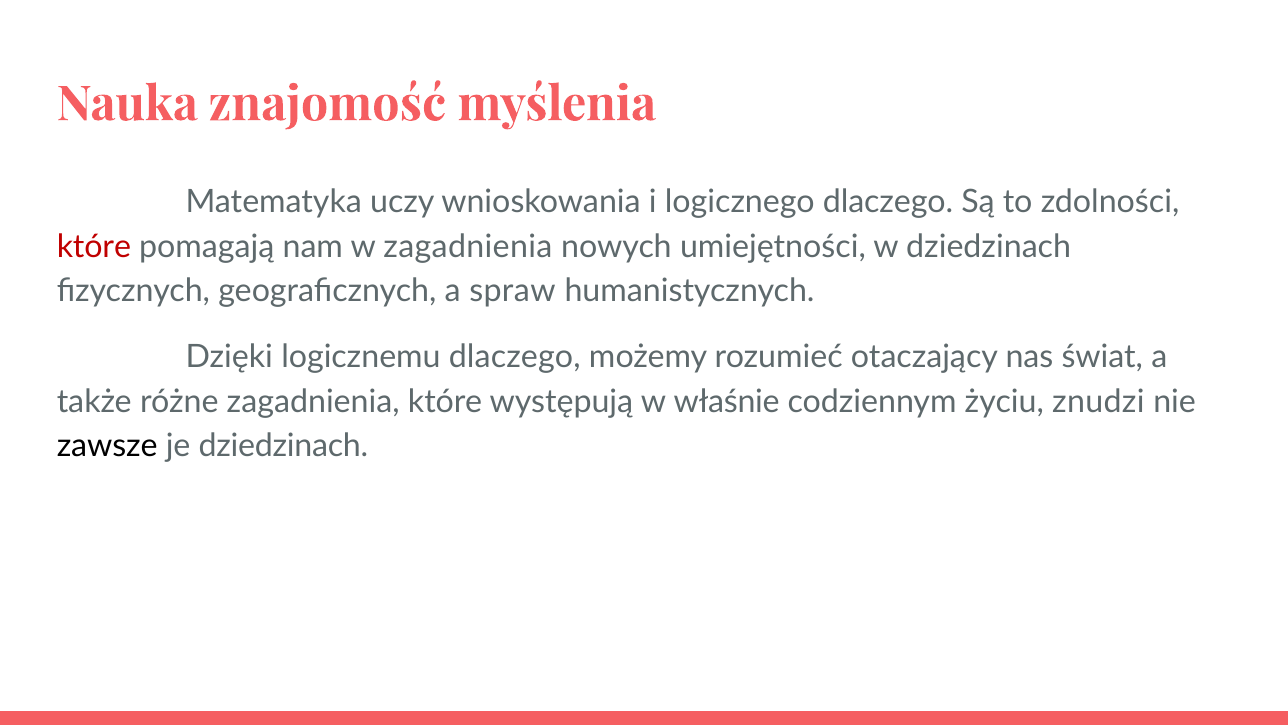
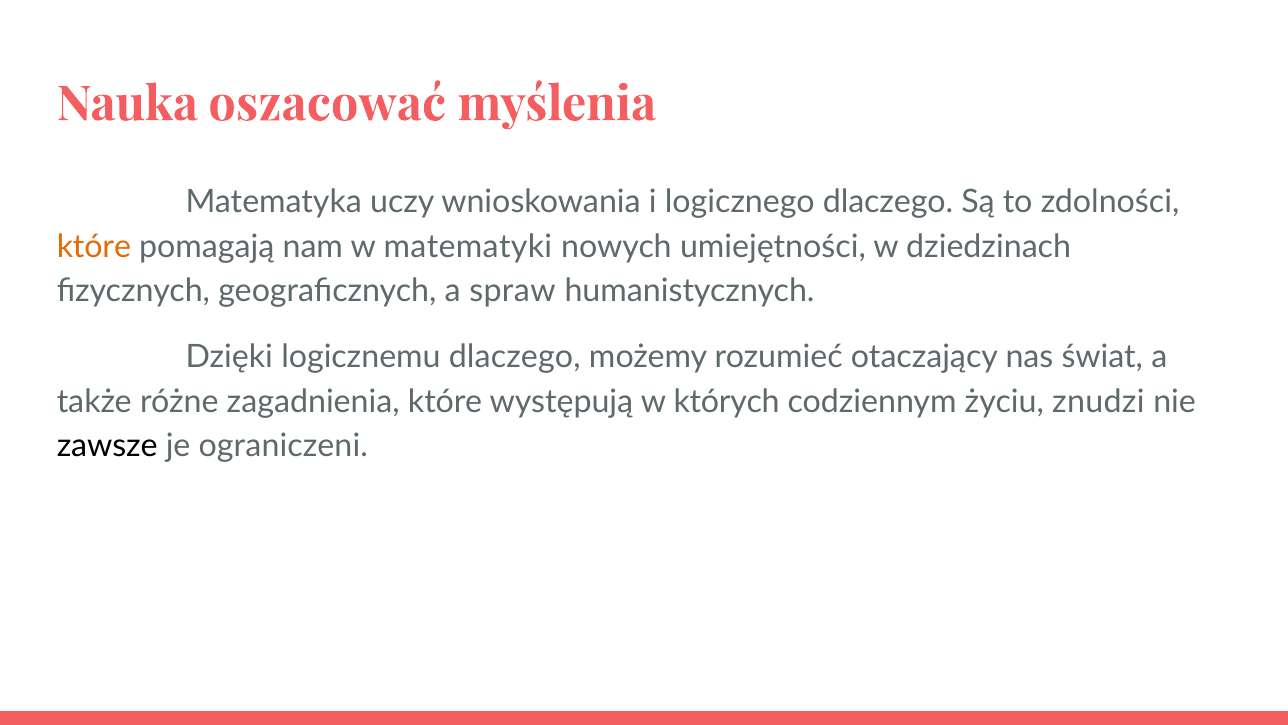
znajomość: znajomość -> oszacować
które at (94, 247) colour: red -> orange
w zagadnienia: zagadnienia -> matematyki
właśnie: właśnie -> których
je dziedzinach: dziedzinach -> ograniczeni
